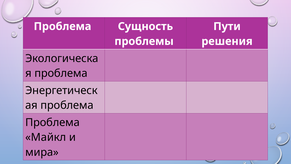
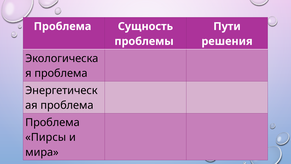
Майкл: Майкл -> Пирсы
